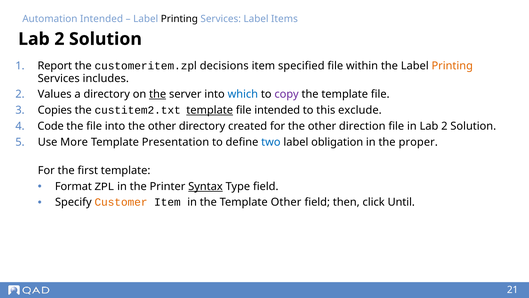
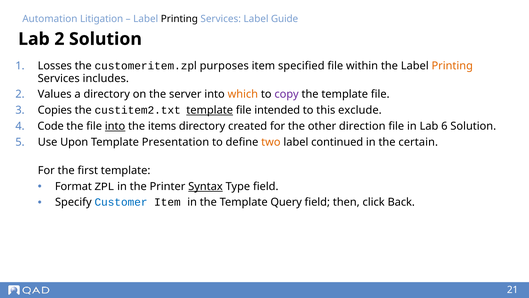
Automation Intended: Intended -> Litigation
Items: Items -> Guide
Report: Report -> Losses
decisions: decisions -> purposes
the at (158, 94) underline: present -> none
which colour: blue -> orange
into at (115, 126) underline: none -> present
other at (162, 126): other -> items
in Lab 2: 2 -> 6
More: More -> Upon
two colour: blue -> orange
obligation: obligation -> continued
proper: proper -> certain
Customer colour: orange -> blue
Template Other: Other -> Query
Until: Until -> Back
